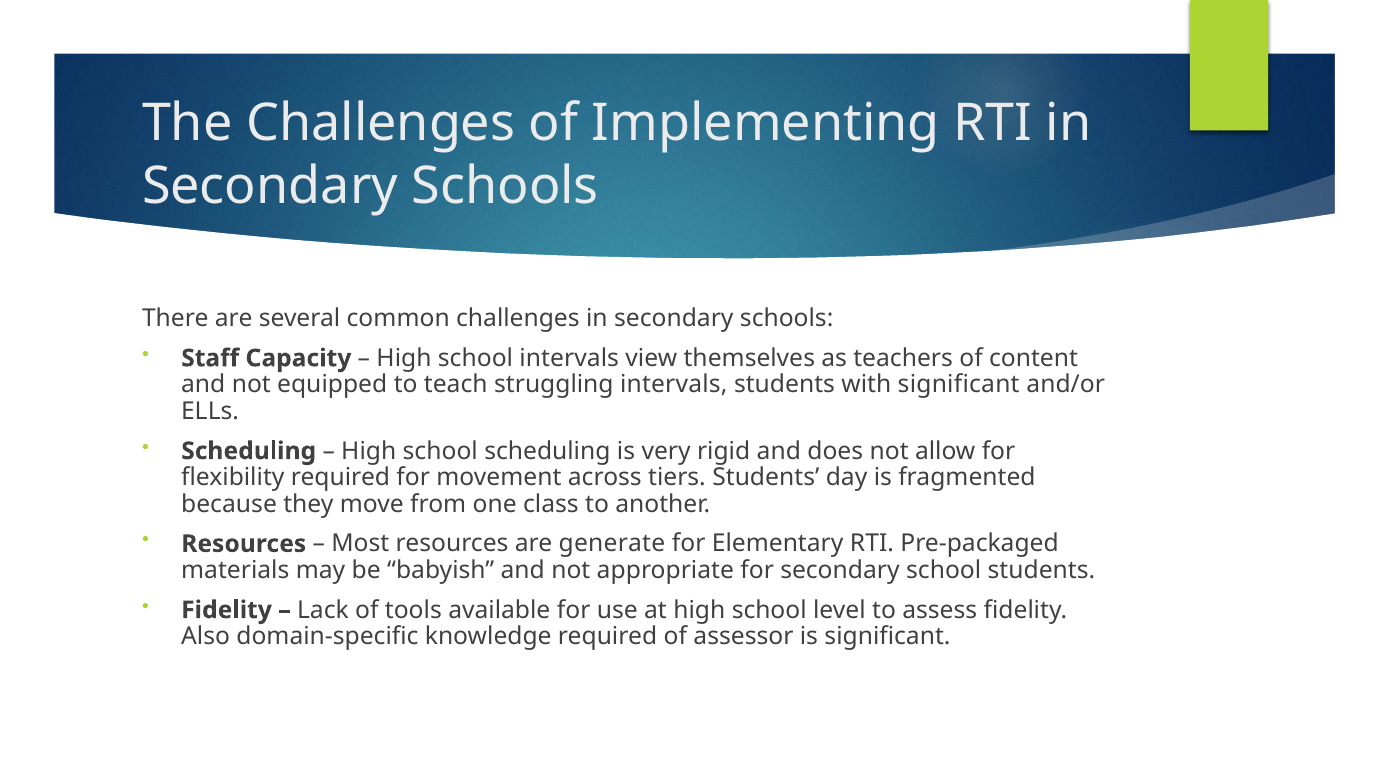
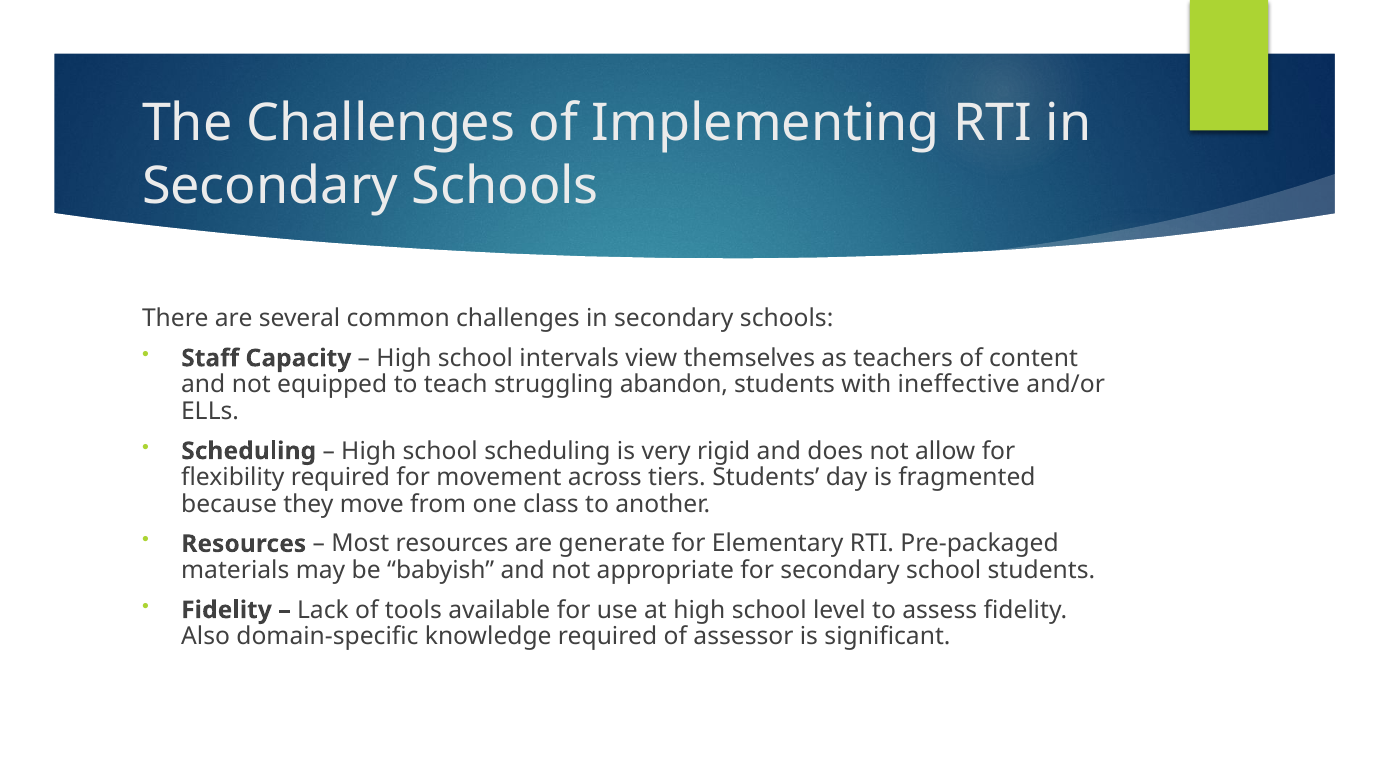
struggling intervals: intervals -> abandon
with significant: significant -> ineffective
